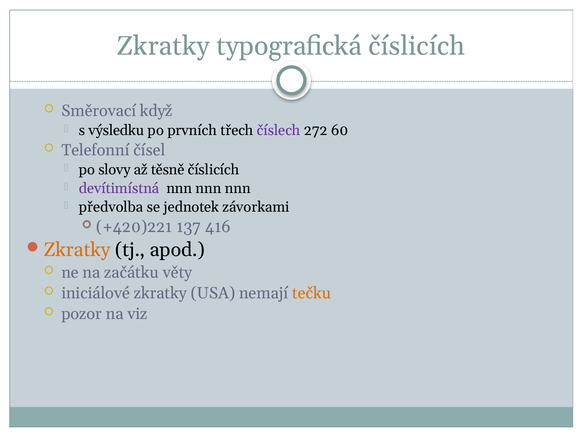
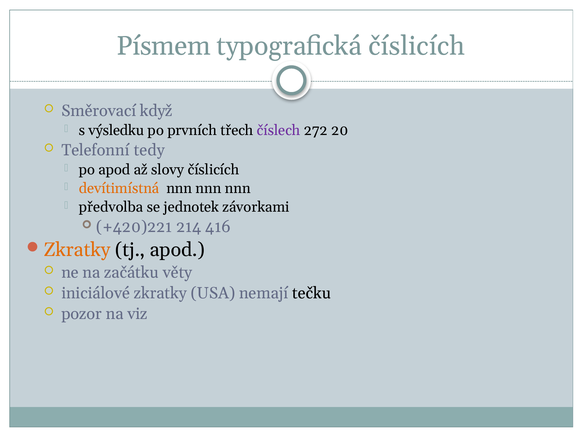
Zkratky at (163, 46): Zkratky -> Písmem
60: 60 -> 20
čísel: čísel -> tedy
po slovy: slovy -> apod
těsně: těsně -> slovy
devítimístná colour: purple -> orange
137: 137 -> 214
tečku colour: orange -> black
